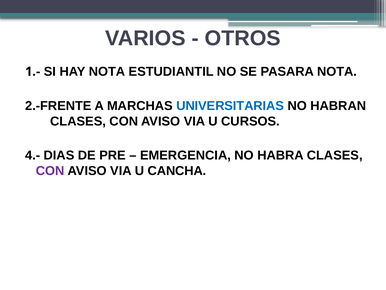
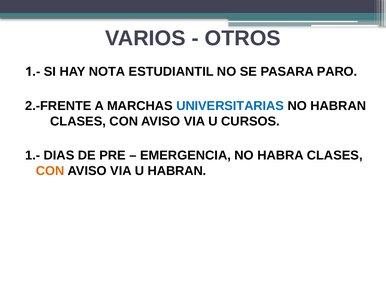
PASARA NOTA: NOTA -> PARO
4.-: 4.- -> 1.-
CON at (50, 171) colour: purple -> orange
U CANCHA: CANCHA -> HABRAN
